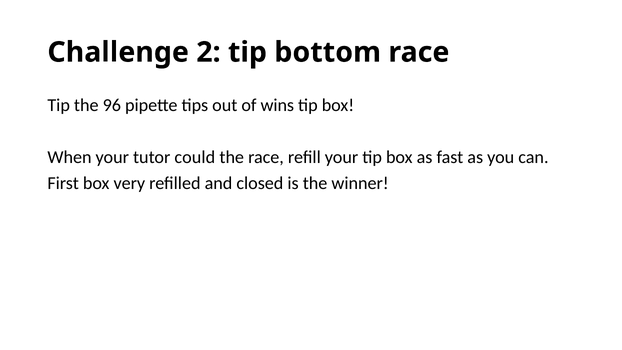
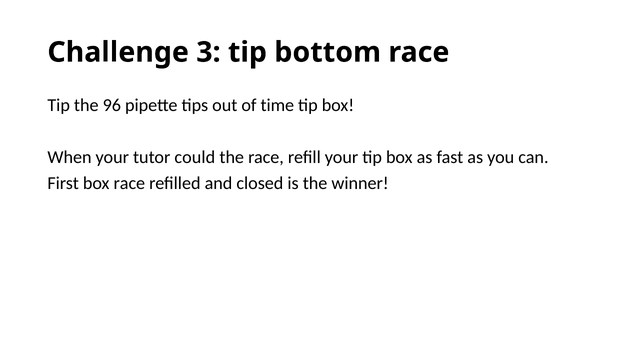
2: 2 -> 3
wins: wins -> time
box very: very -> race
